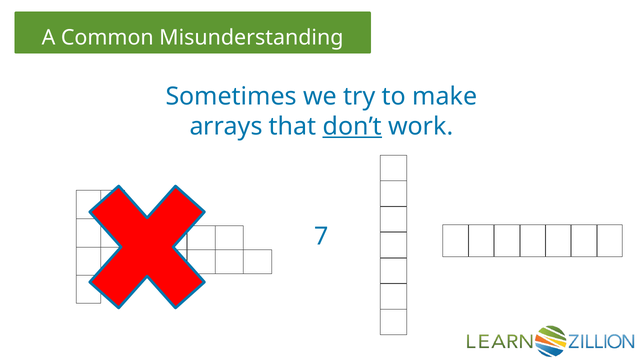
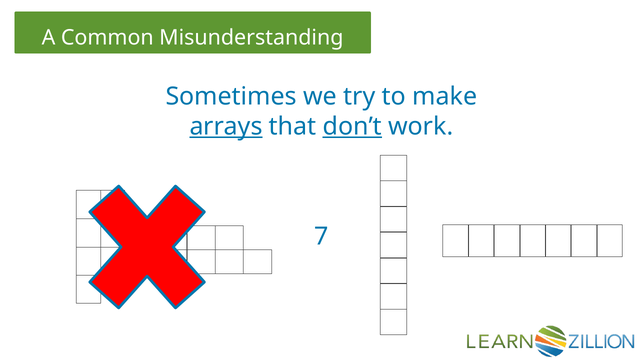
arrays underline: none -> present
